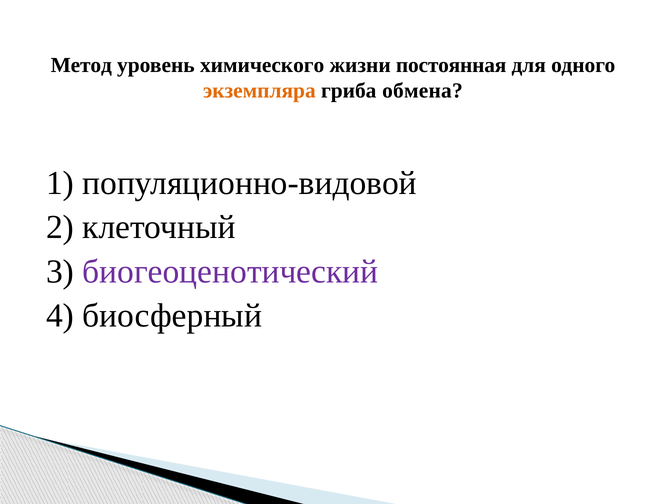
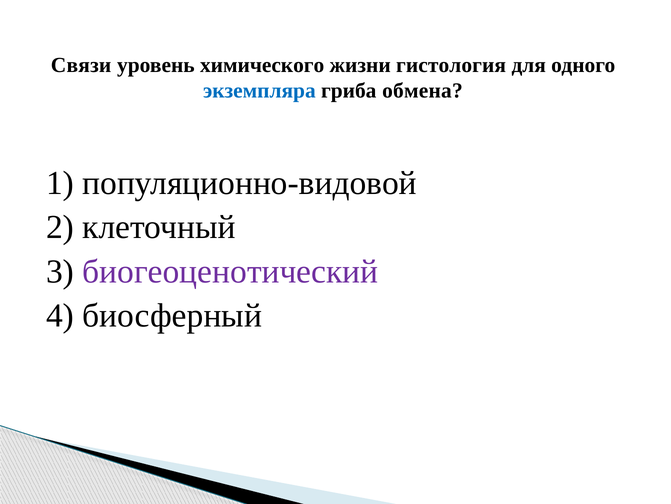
Метод: Метод -> Связи
постоянная: постоянная -> гистология
экземпляра colour: orange -> blue
